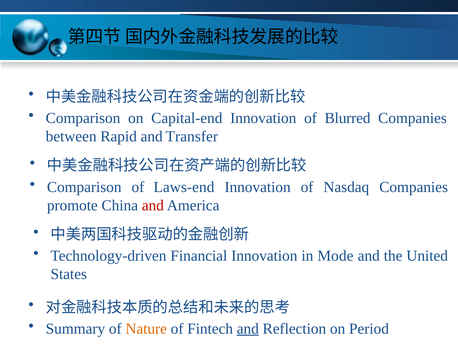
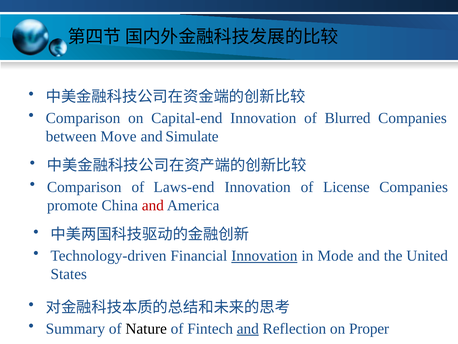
Rapid: Rapid -> Move
Transfer: Transfer -> Simulate
Nasdaq: Nasdaq -> License
Innovation at (264, 255) underline: none -> present
Nature colour: orange -> black
Period: Period -> Proper
